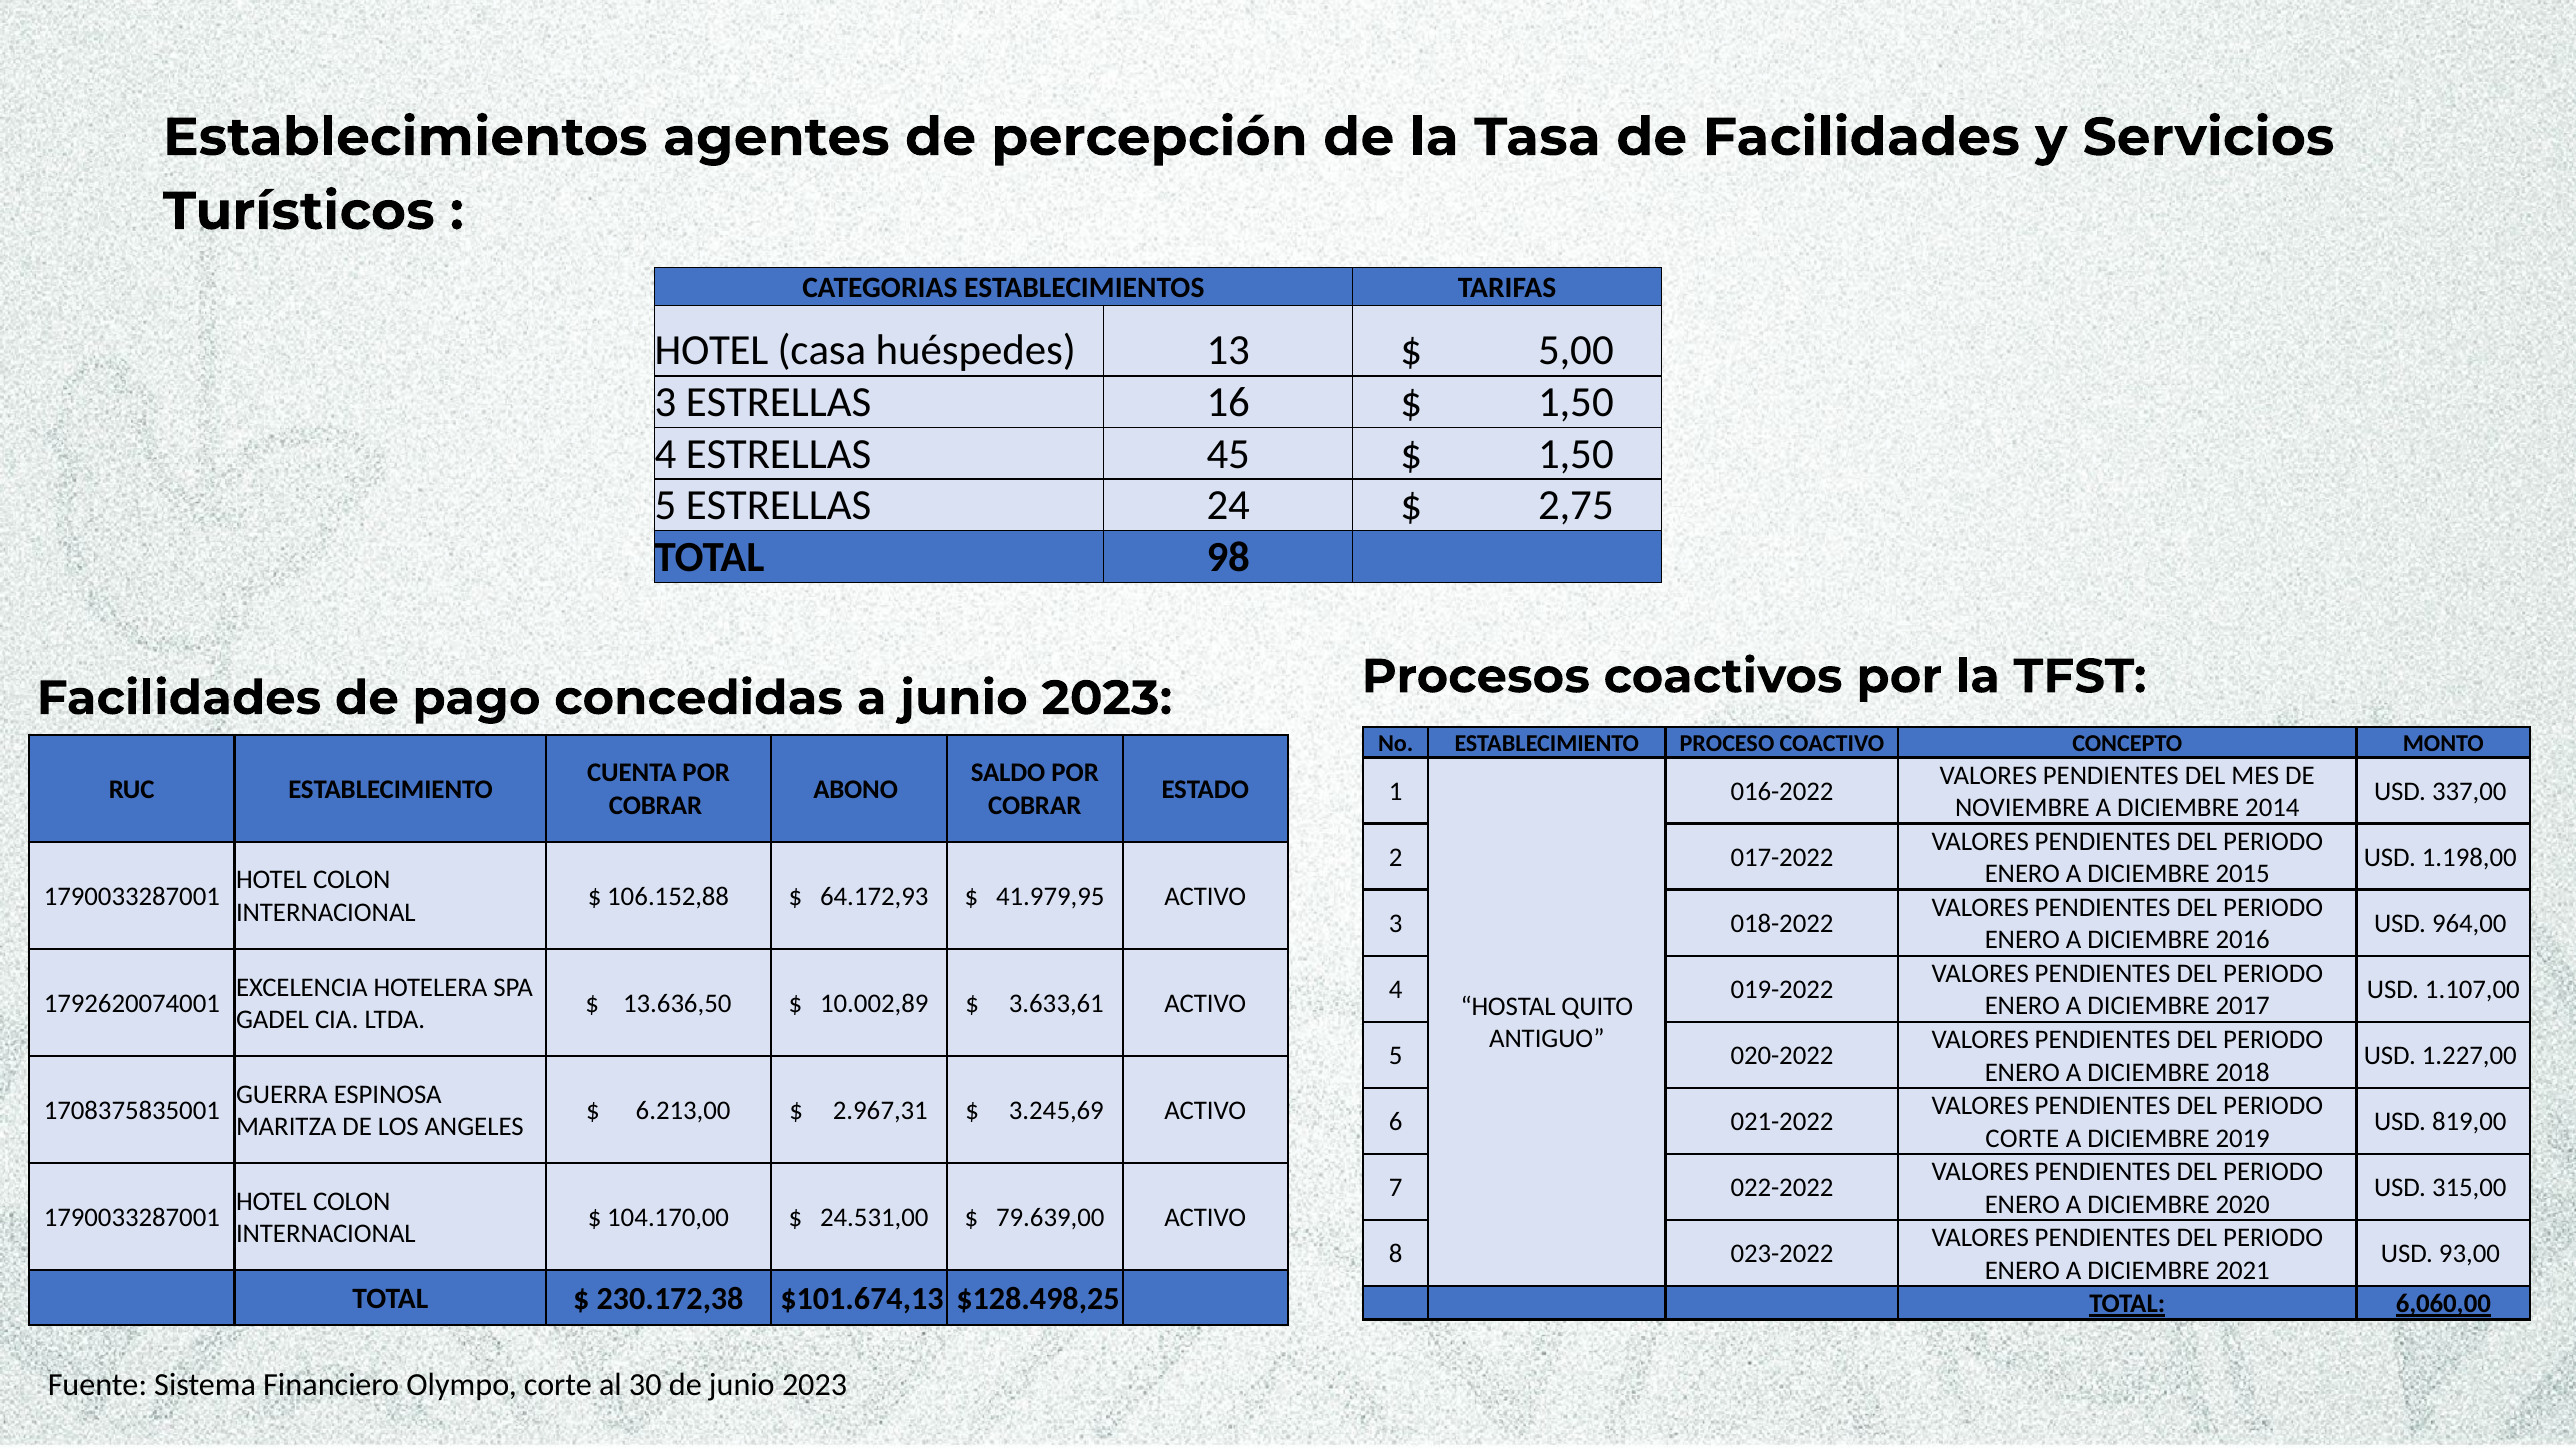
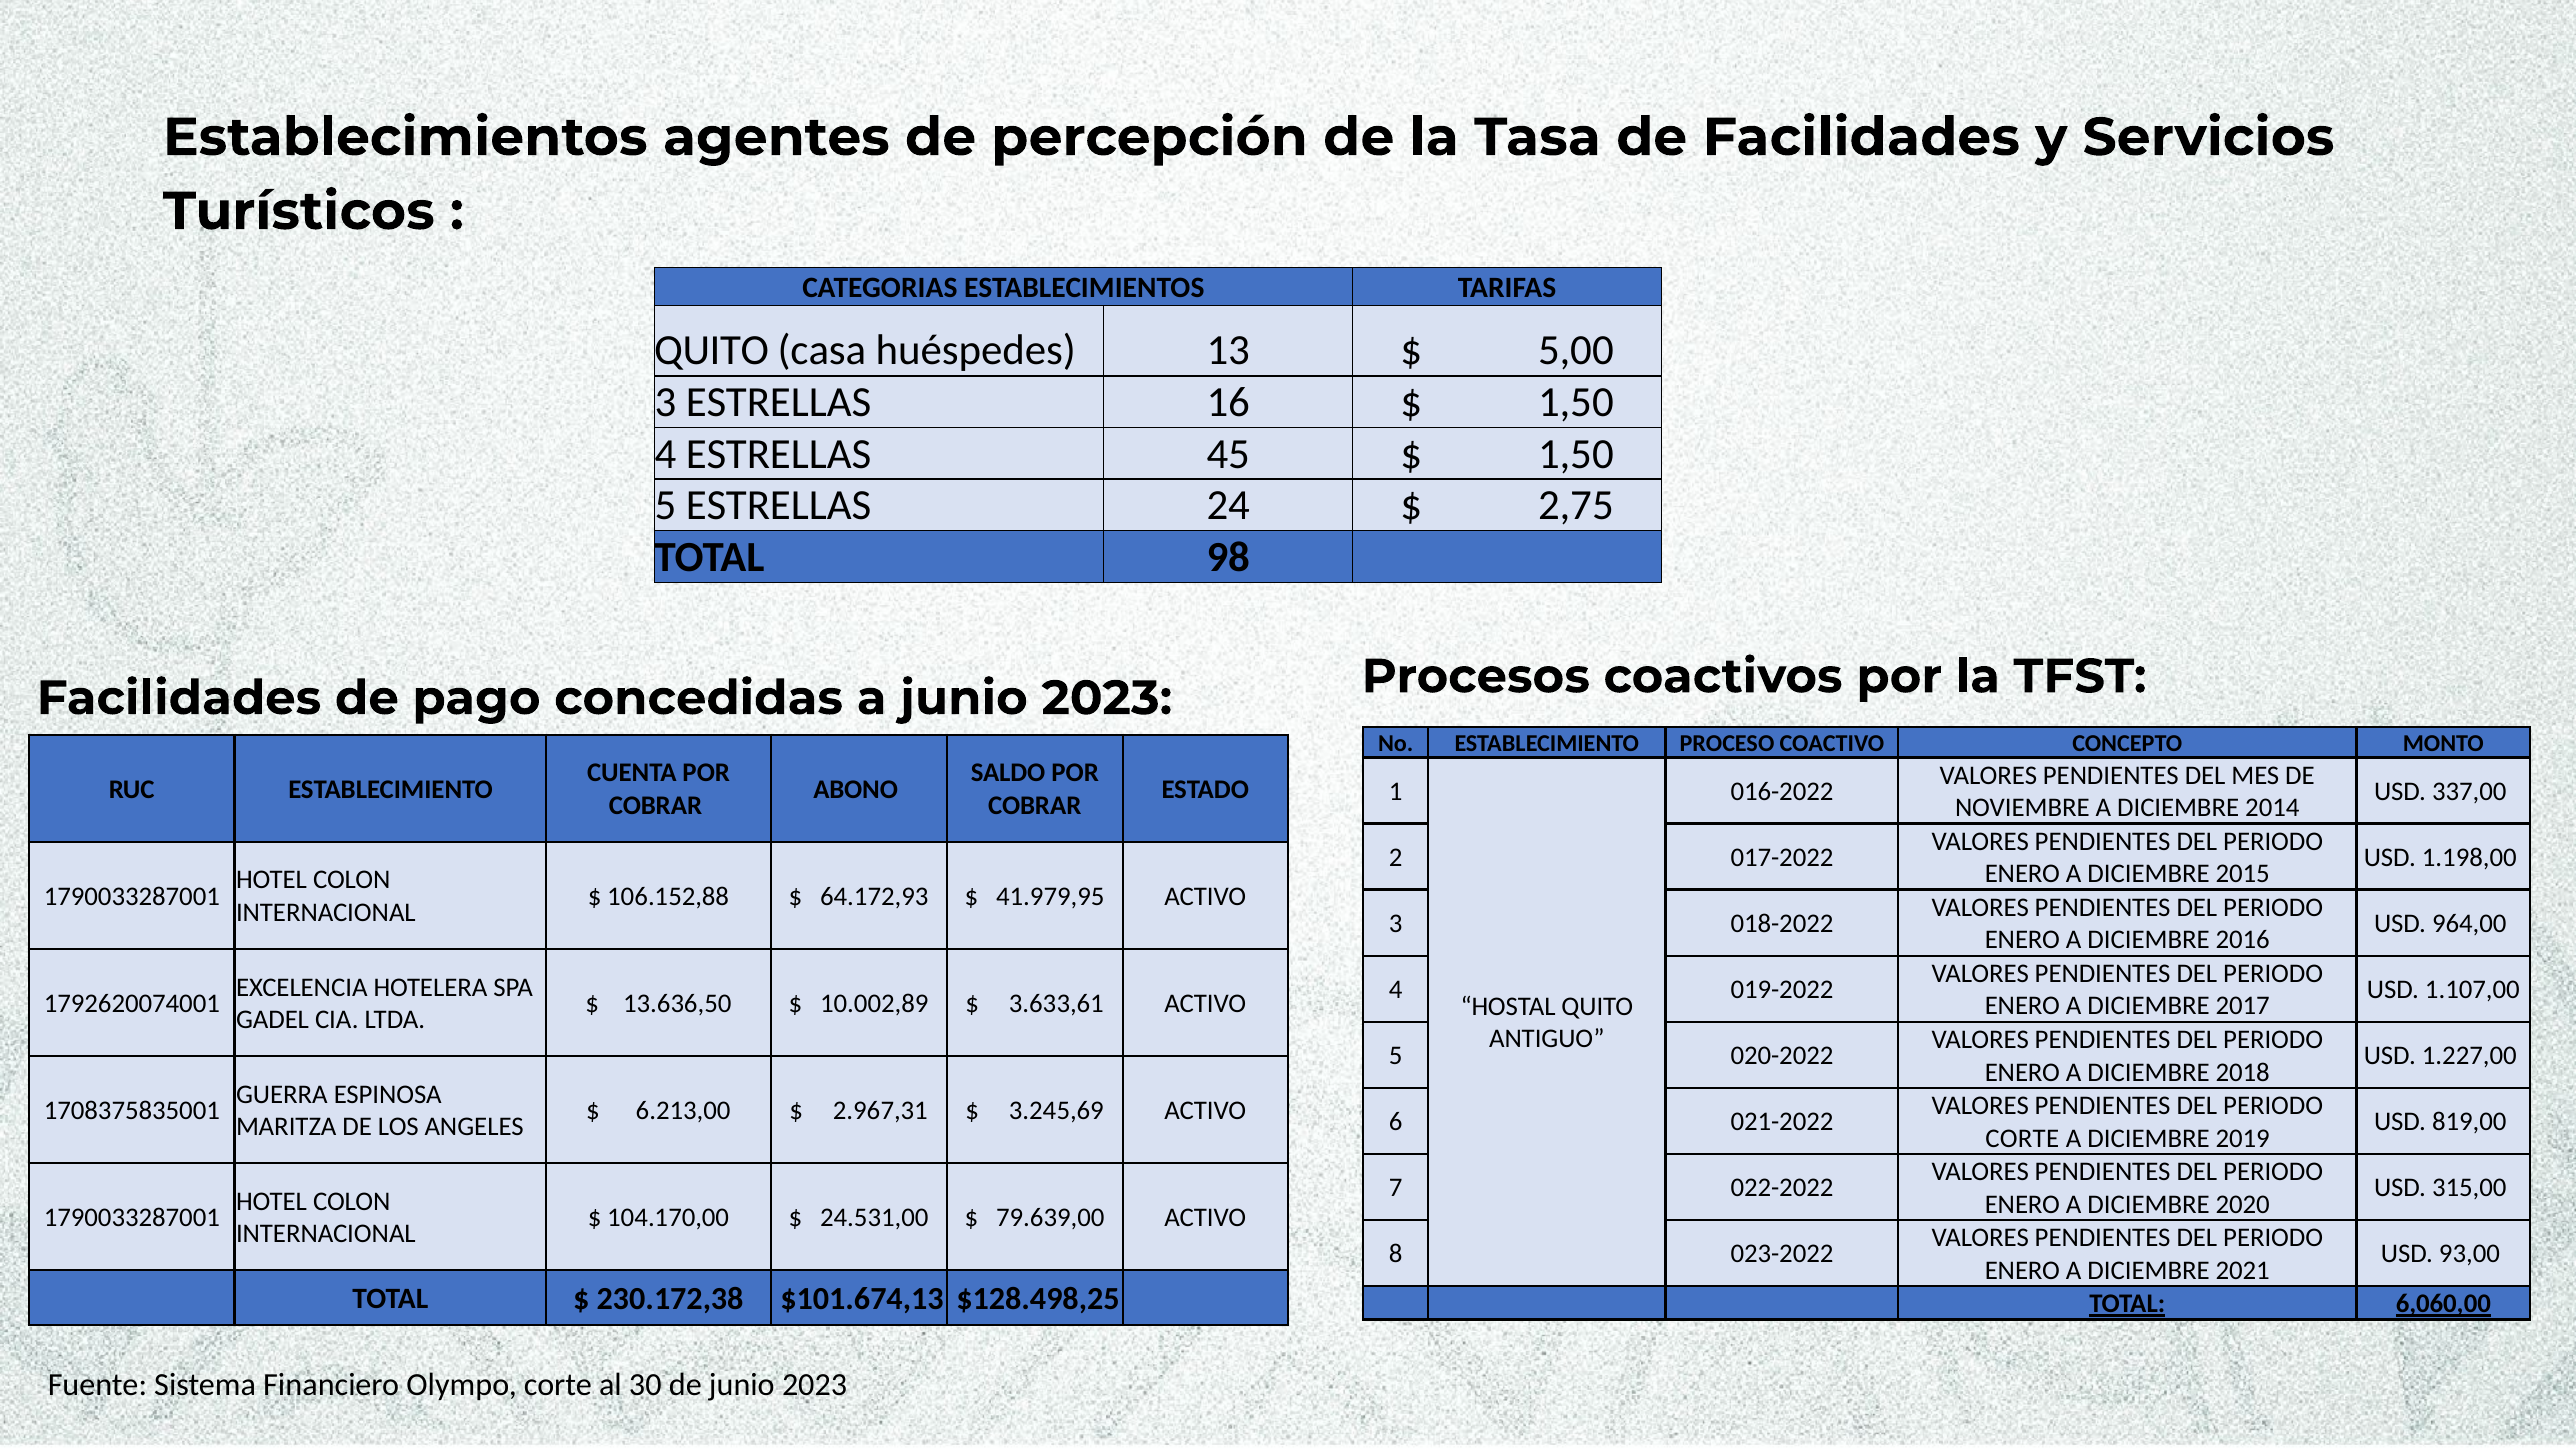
HOTEL at (712, 350): HOTEL -> QUITO
